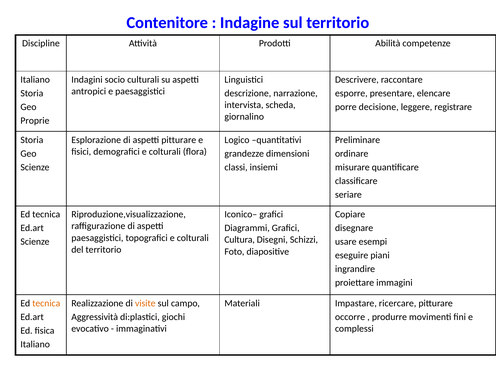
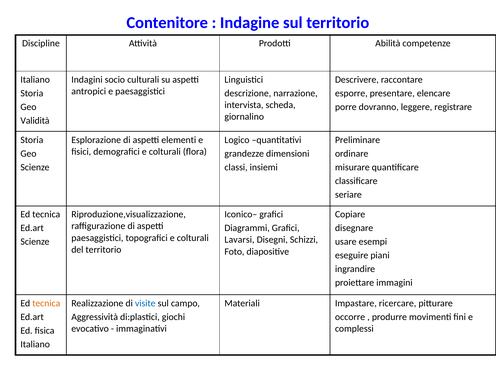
decisione: decisione -> dovranno
Proprie: Proprie -> Validità
aspetti pitturare: pitturare -> elementi
Cultura: Cultura -> Lavarsi
visite colour: orange -> blue
